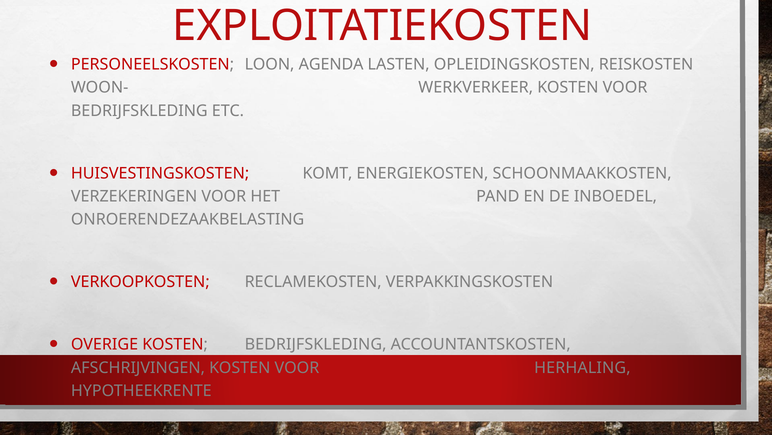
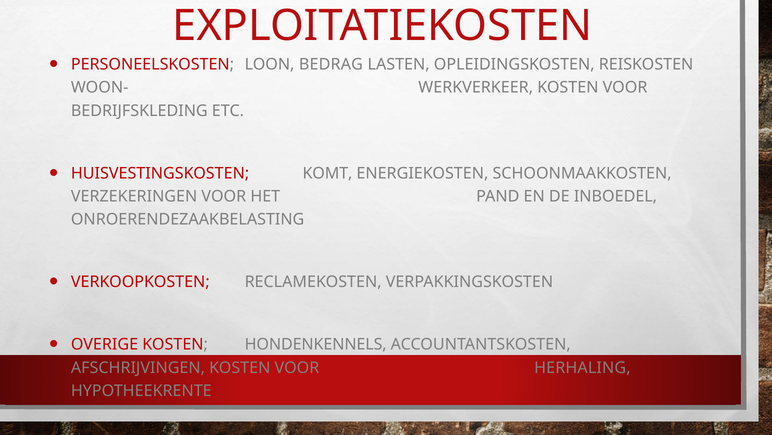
AGENDA: AGENDA -> BEDRAG
KOSTEN BEDRIJFSKLEDING: BEDRIJFSKLEDING -> HONDENKENNELS
